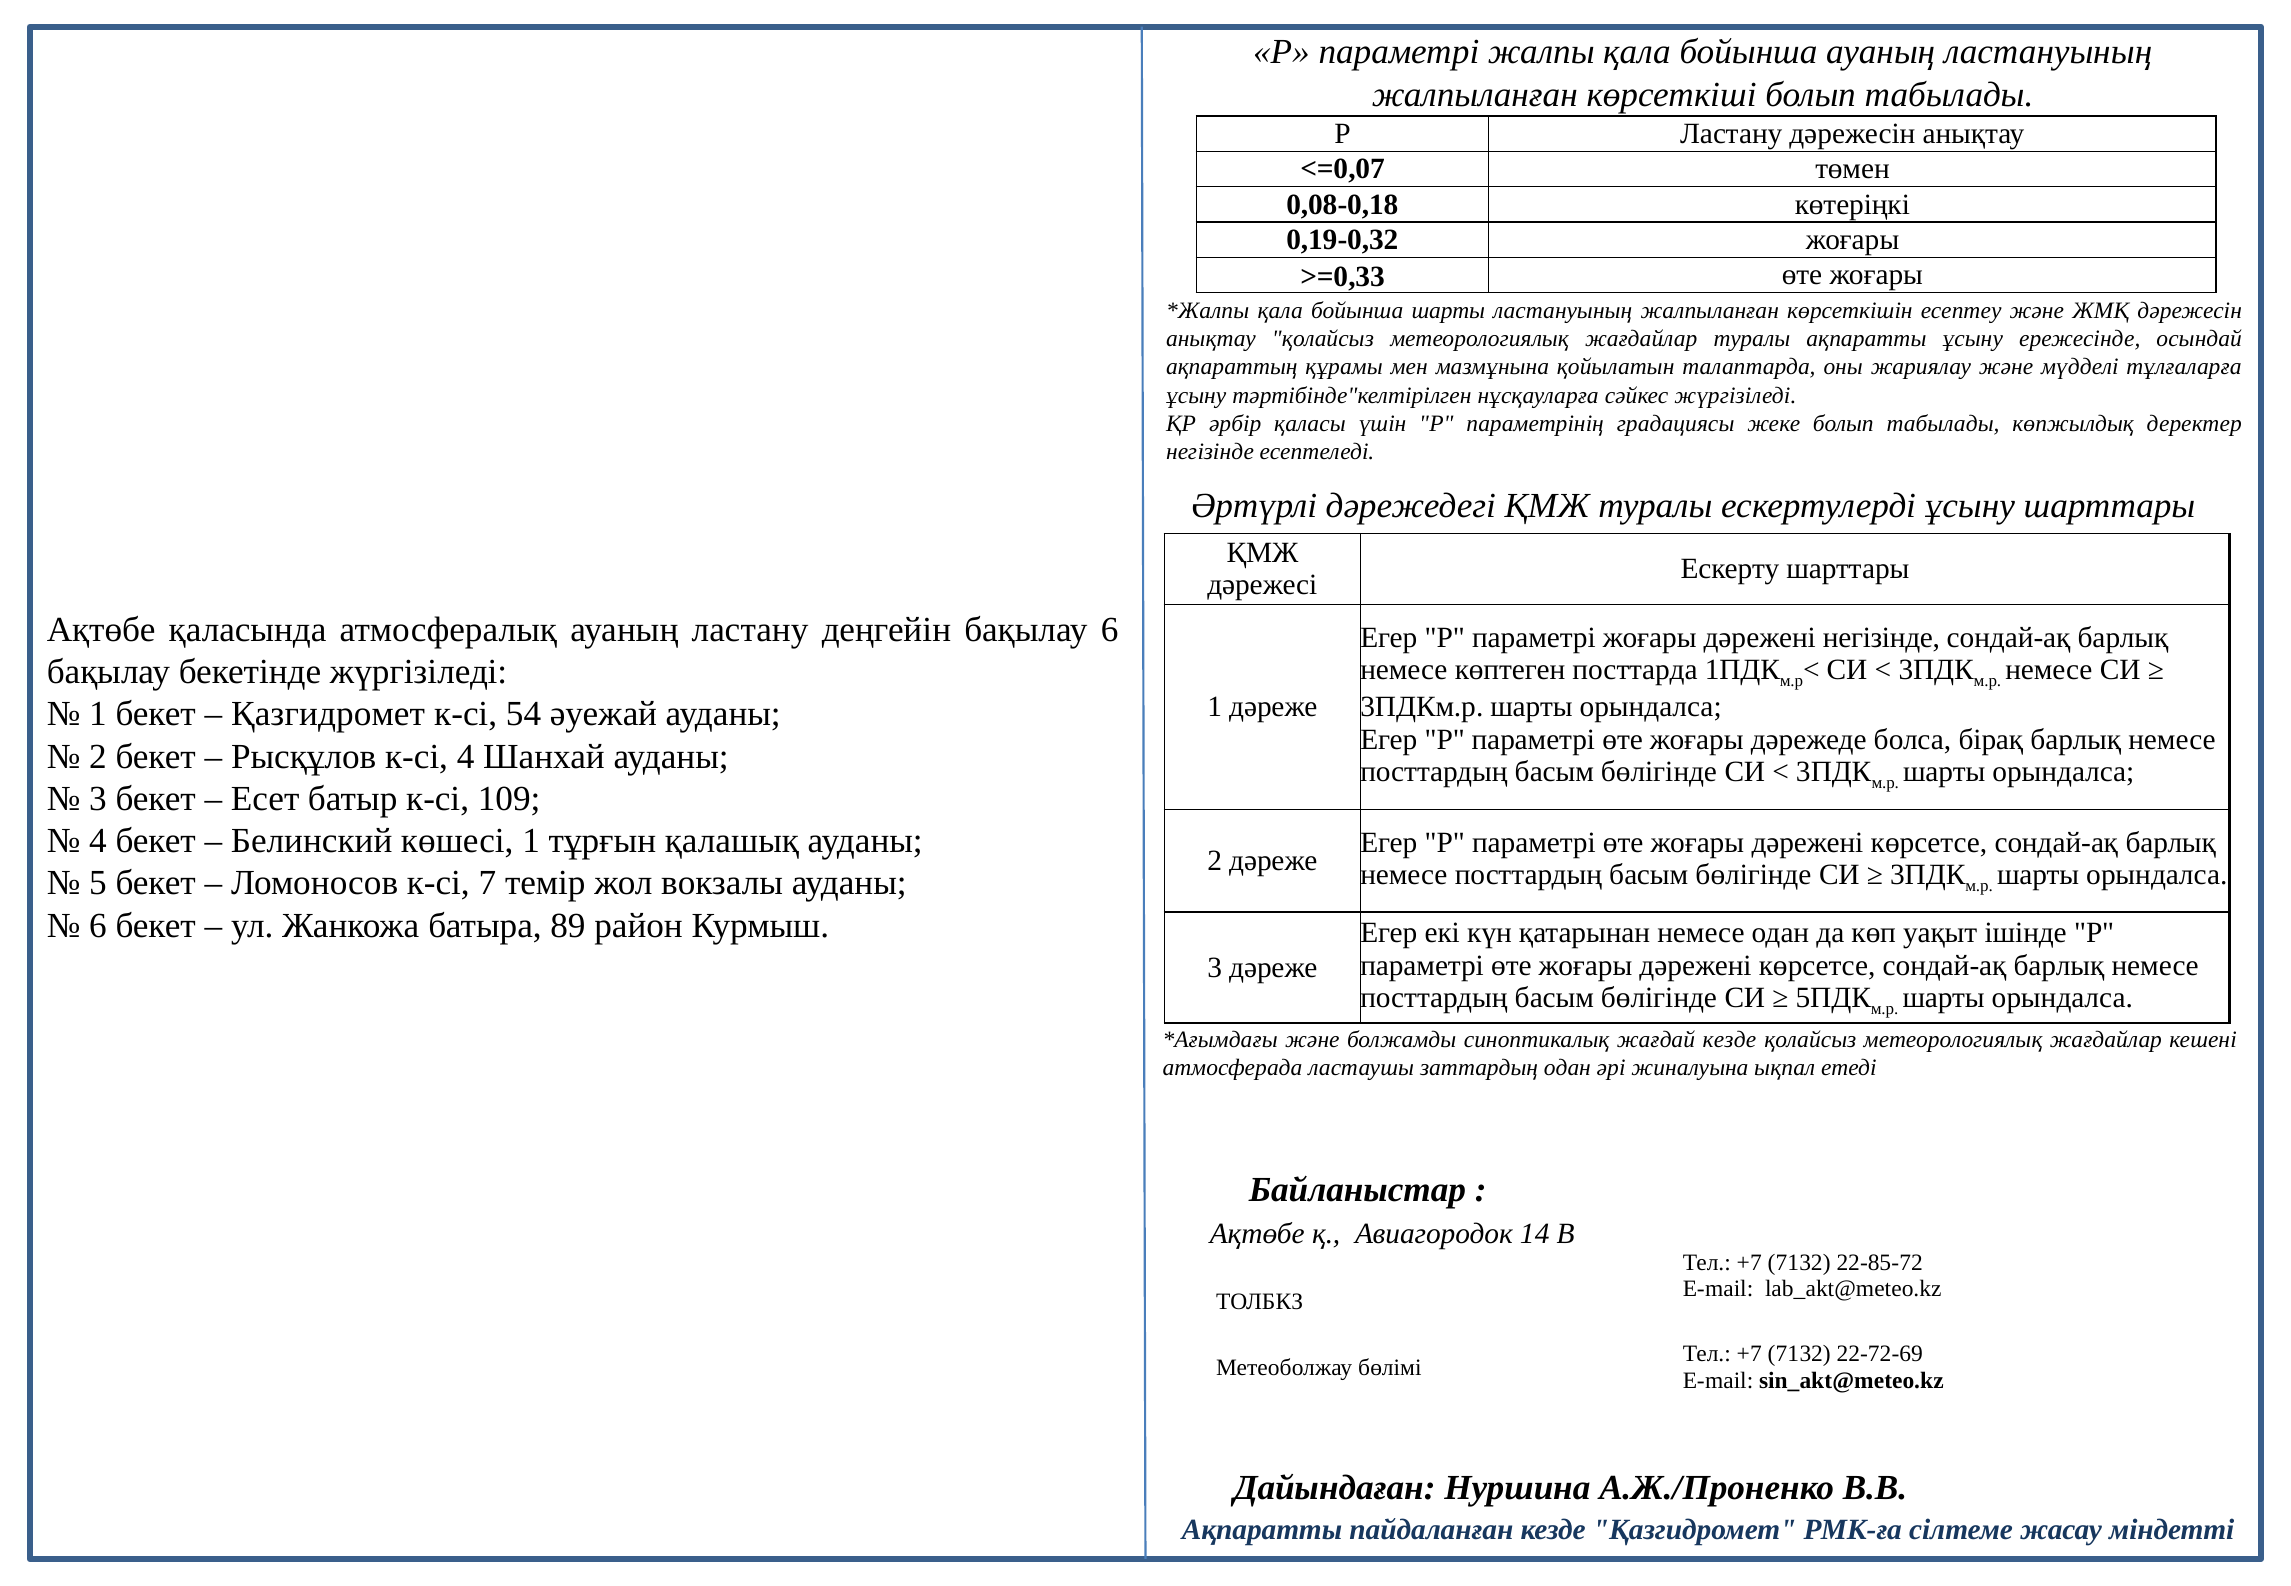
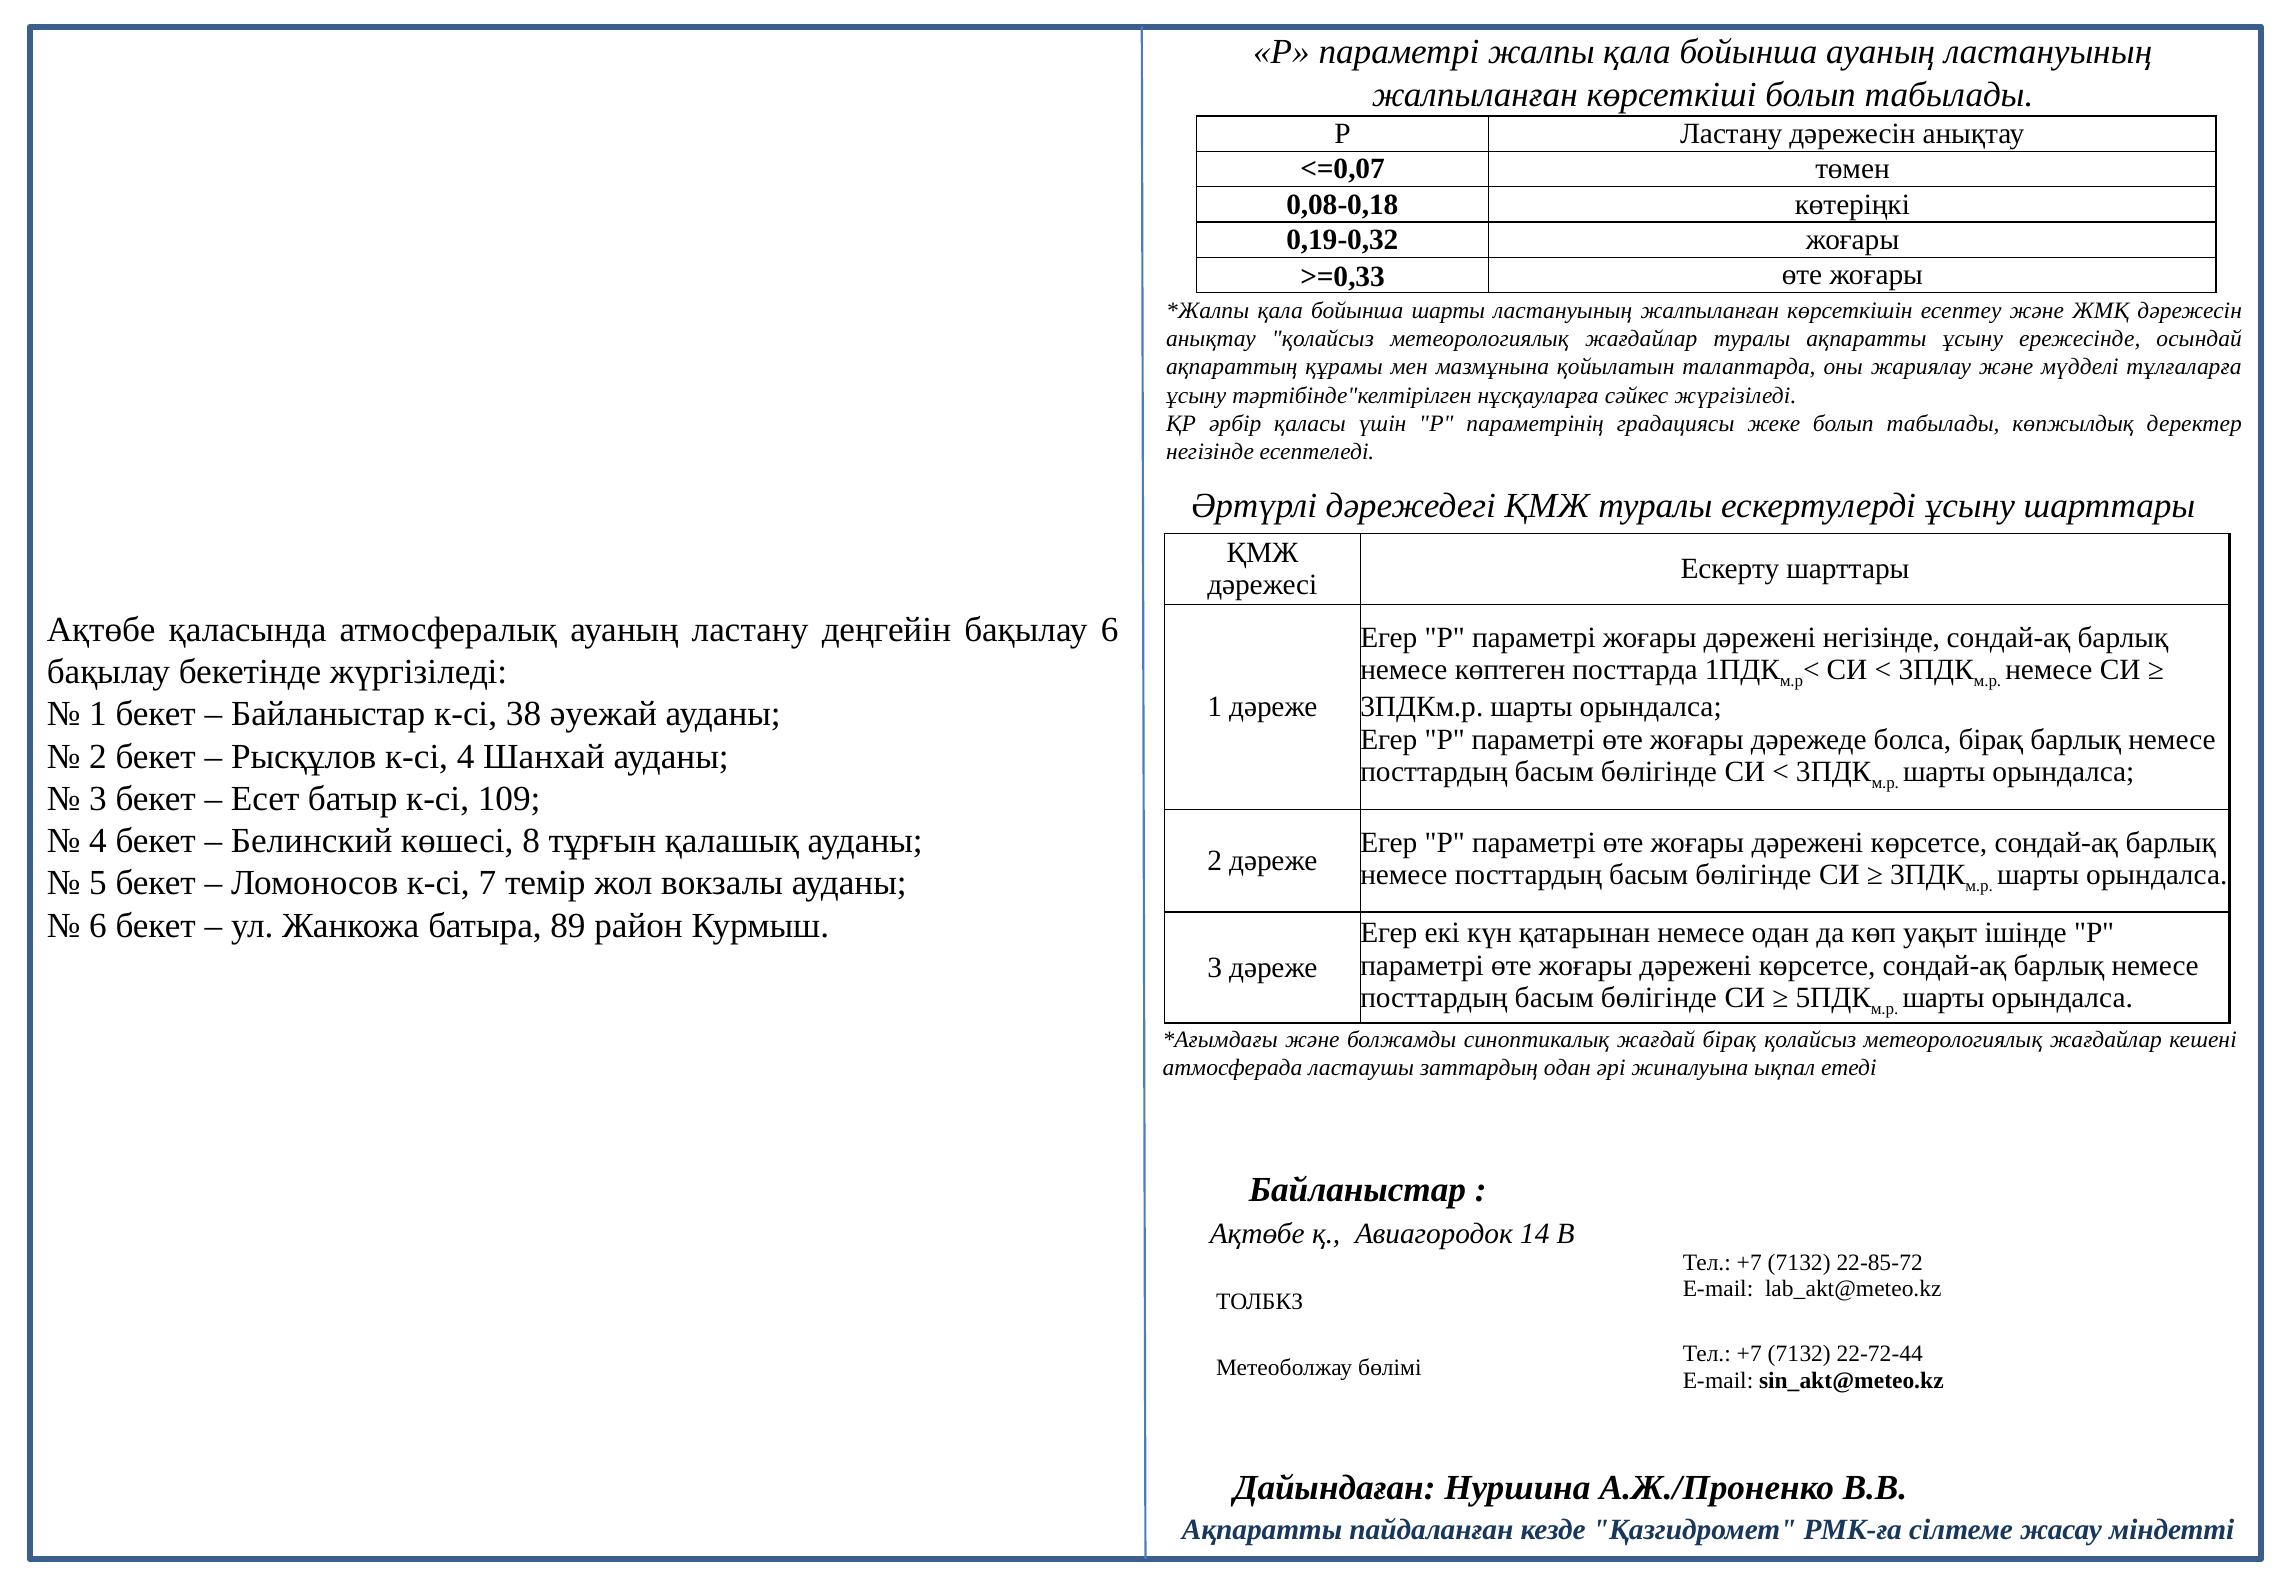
Қазгидромет at (328, 714): Қазгидромет -> Байланыстар
54: 54 -> 38
көшесі 1: 1 -> 8
жағдай кезде: кезде -> бірақ
22-72-69: 22-72-69 -> 22-72-44
